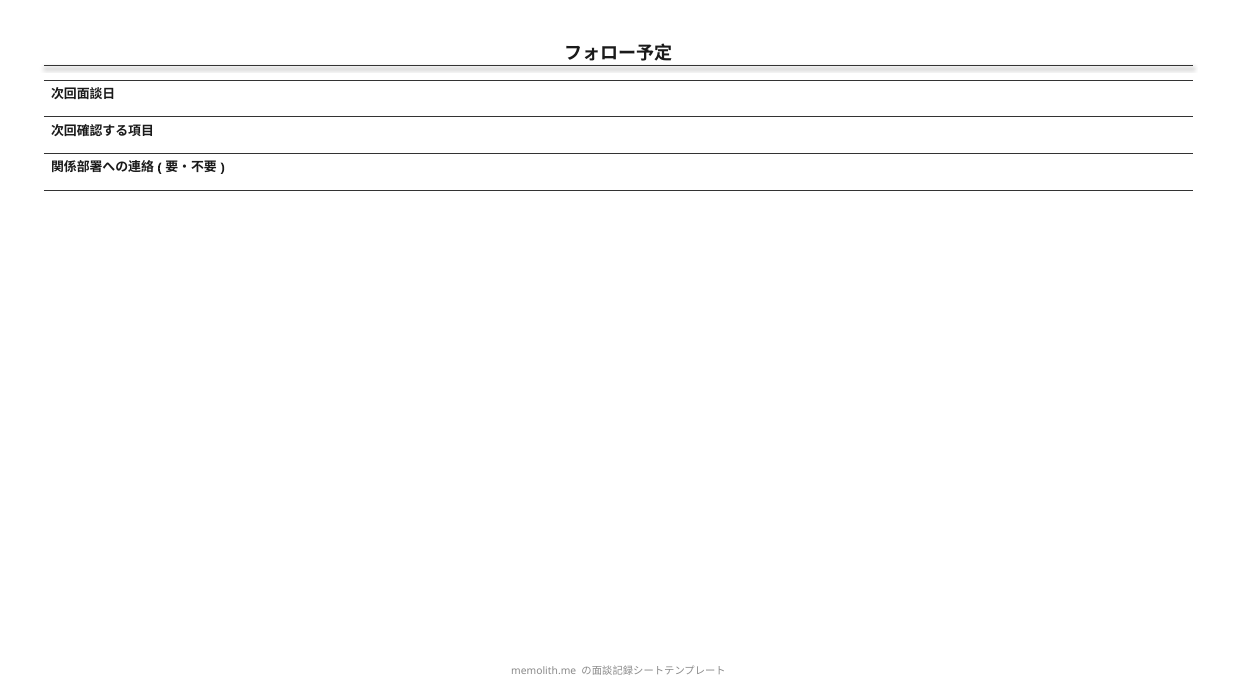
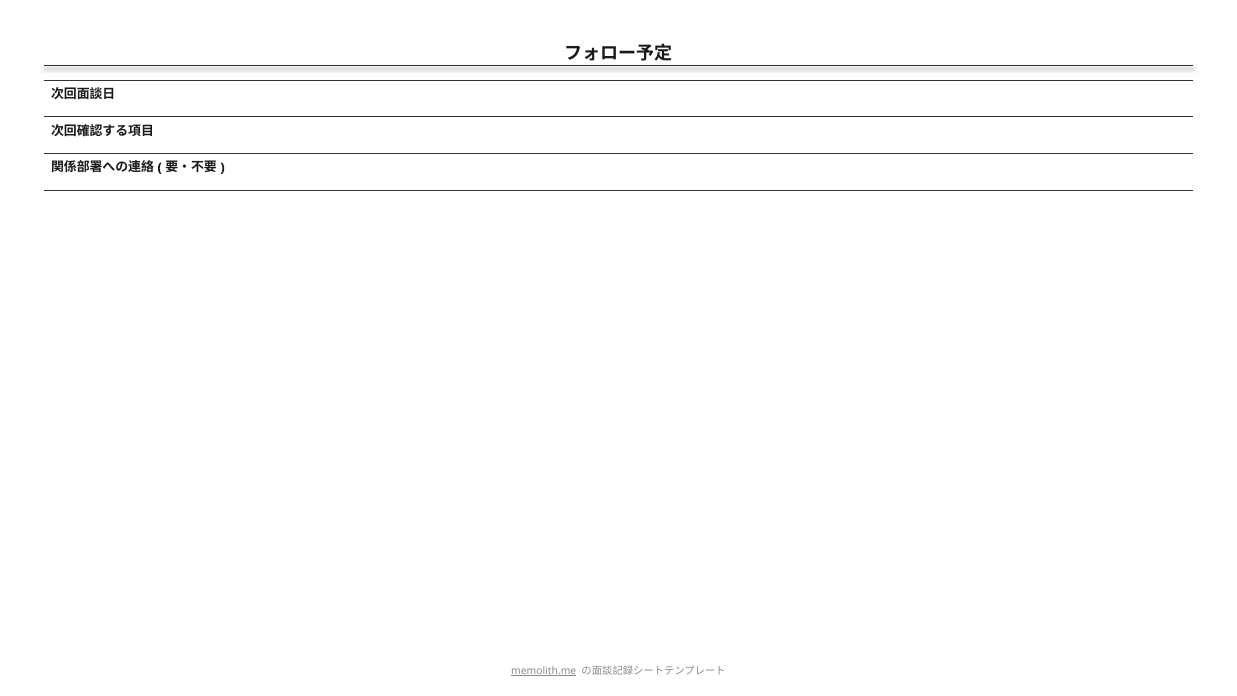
memolith.me underline: none -> present
